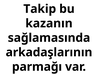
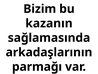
Takip: Takip -> Bizim
